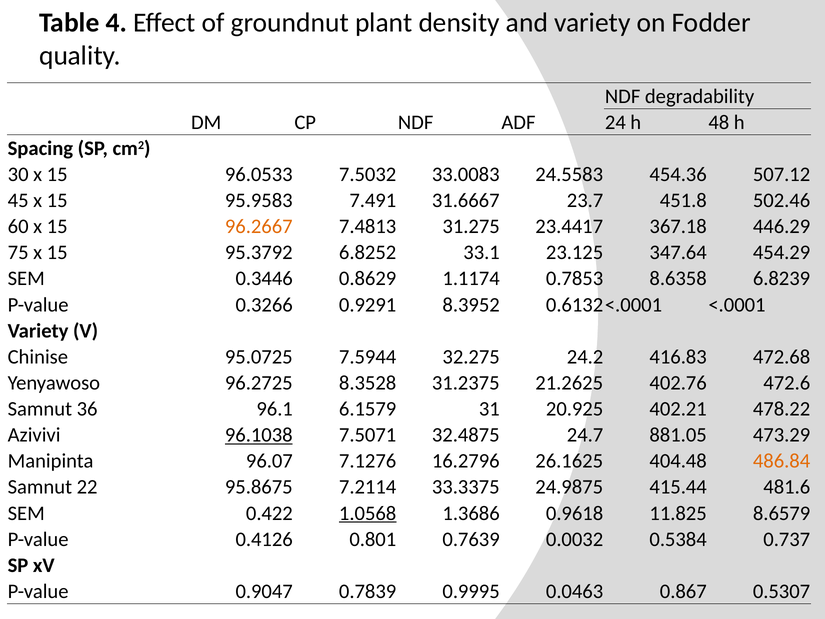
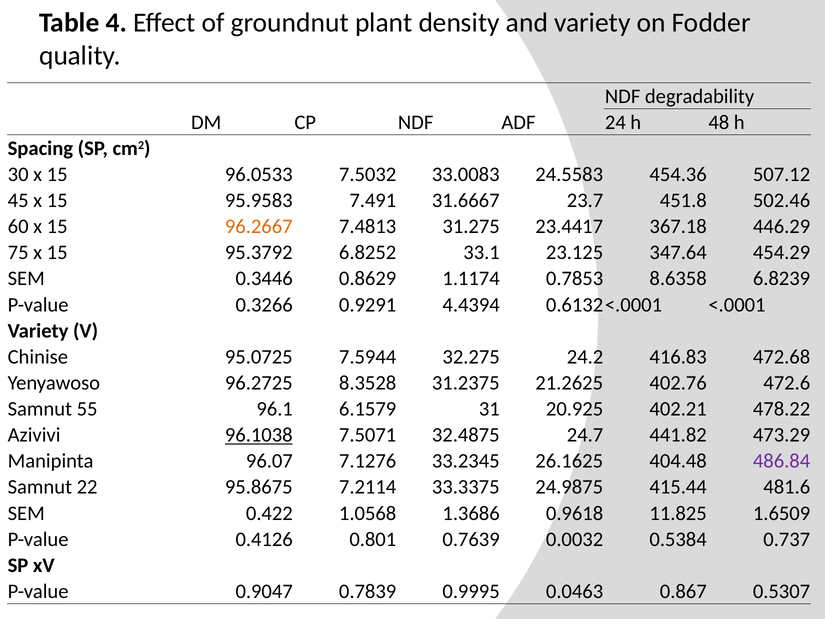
8.3952: 8.3952 -> 4.4394
36: 36 -> 55
881.05: 881.05 -> 441.82
16.2796: 16.2796 -> 33.2345
486.84 colour: orange -> purple
1.0568 underline: present -> none
8.6579: 8.6579 -> 1.6509
